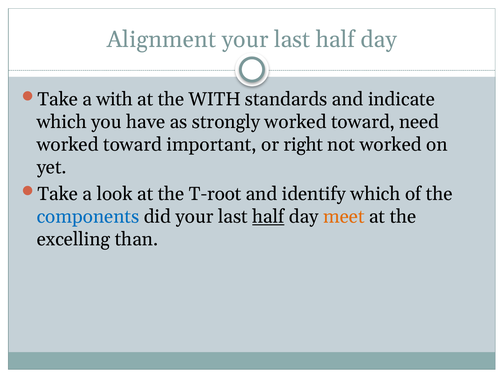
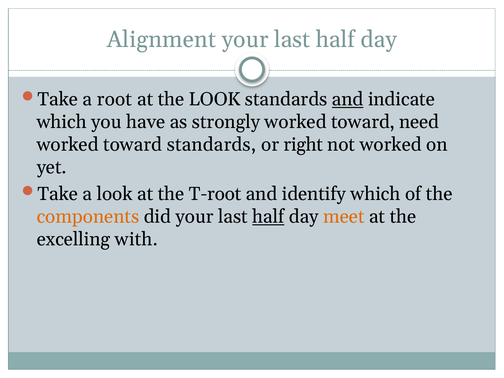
a with: with -> root
the WITH: WITH -> LOOK
and at (348, 99) underline: none -> present
toward important: important -> standards
components colour: blue -> orange
than: than -> with
